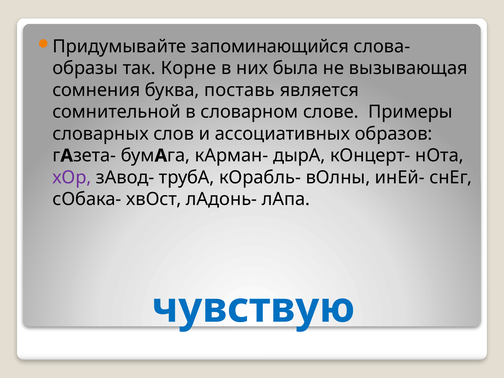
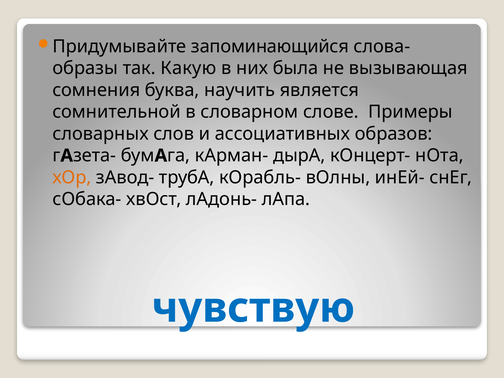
Корне: Корне -> Какую
поставь: поставь -> научить
хОр colour: purple -> orange
